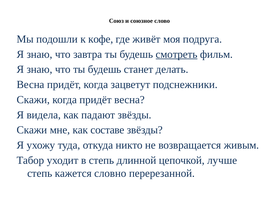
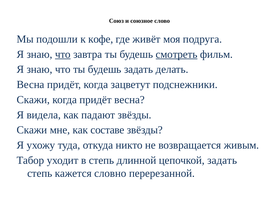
что at (63, 54) underline: none -> present
будешь станет: станет -> задать
цепочкой лучше: лучше -> задать
